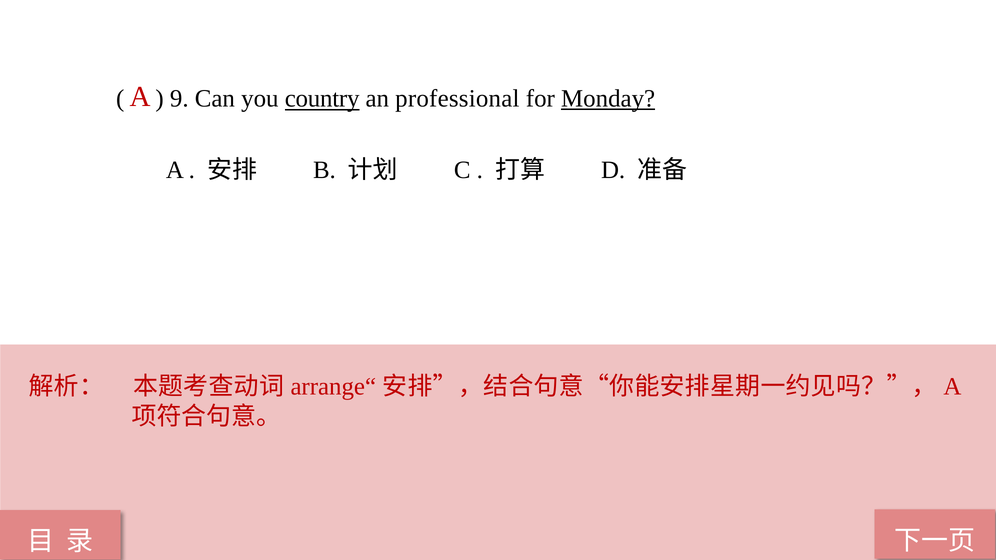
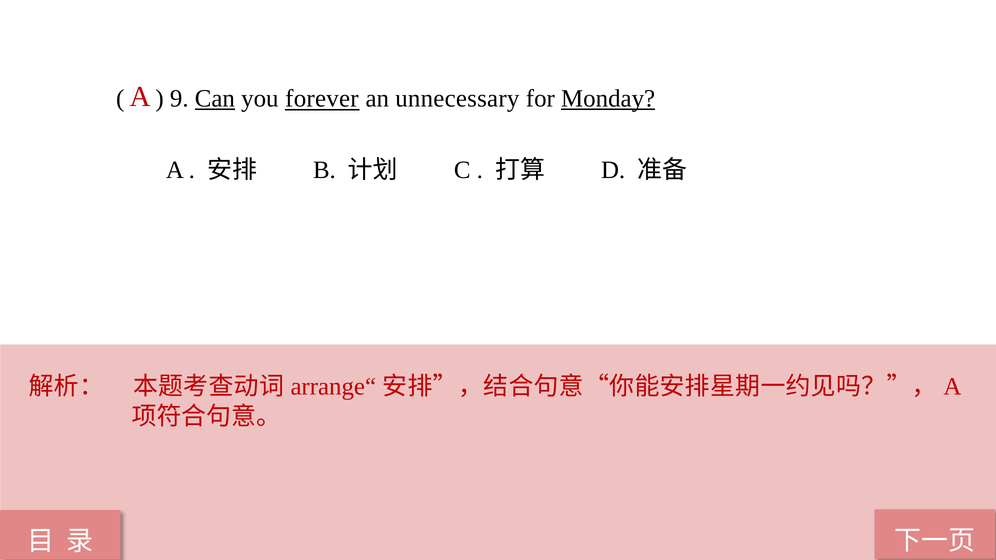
Can underline: none -> present
country: country -> forever
professional: professional -> unnecessary
